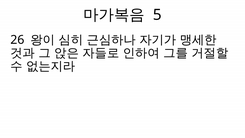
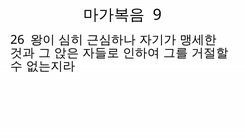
5: 5 -> 9
